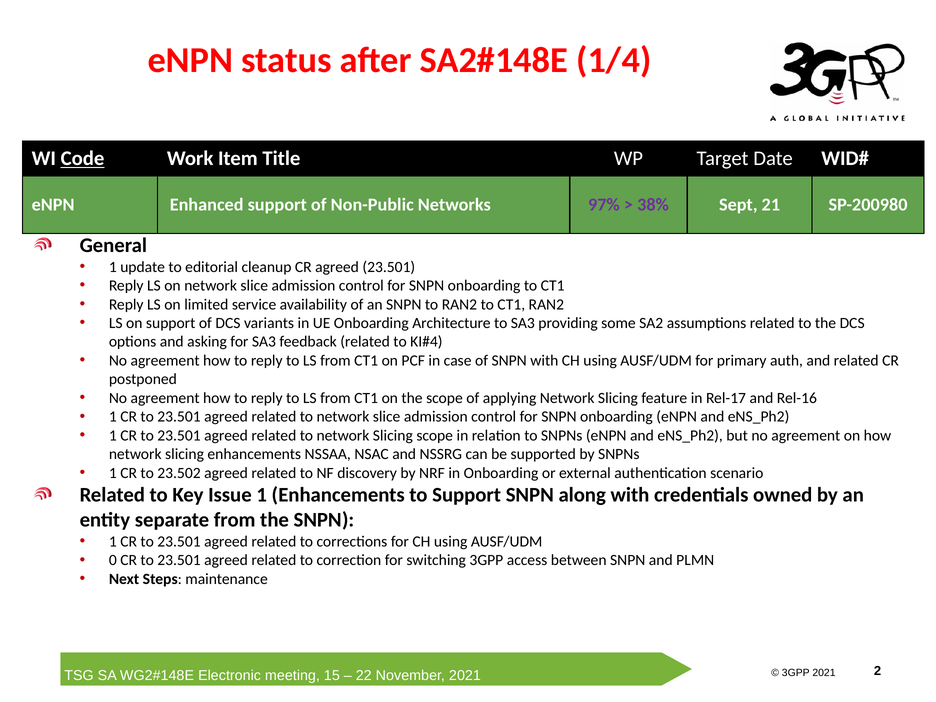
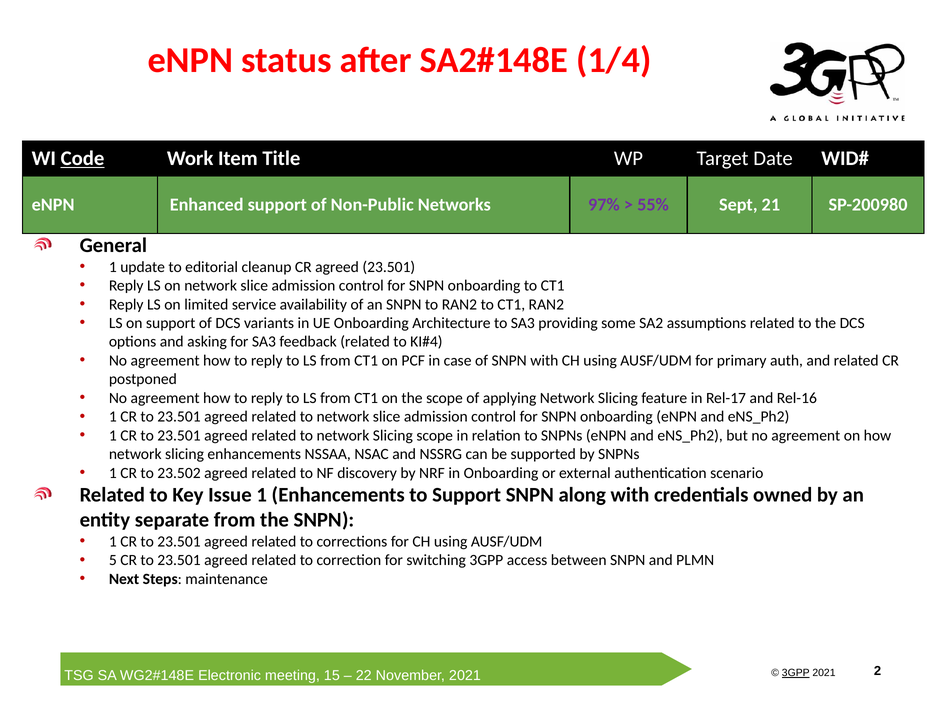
38%: 38% -> 55%
0: 0 -> 5
3GPP at (796, 673) underline: none -> present
